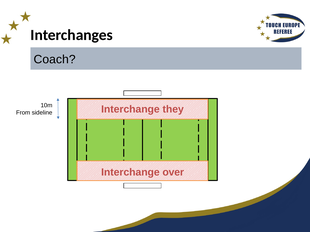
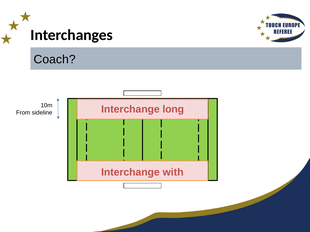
they: they -> long
over: over -> with
